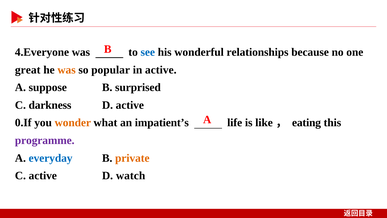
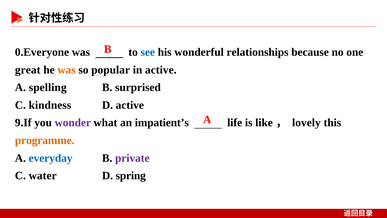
4.Everyone: 4.Everyone -> 0.Everyone
suppose: suppose -> spelling
darkness: darkness -> kindness
0.If: 0.If -> 9.If
wonder colour: orange -> purple
eating: eating -> lovely
programme colour: purple -> orange
private colour: orange -> purple
C active: active -> water
watch: watch -> spring
